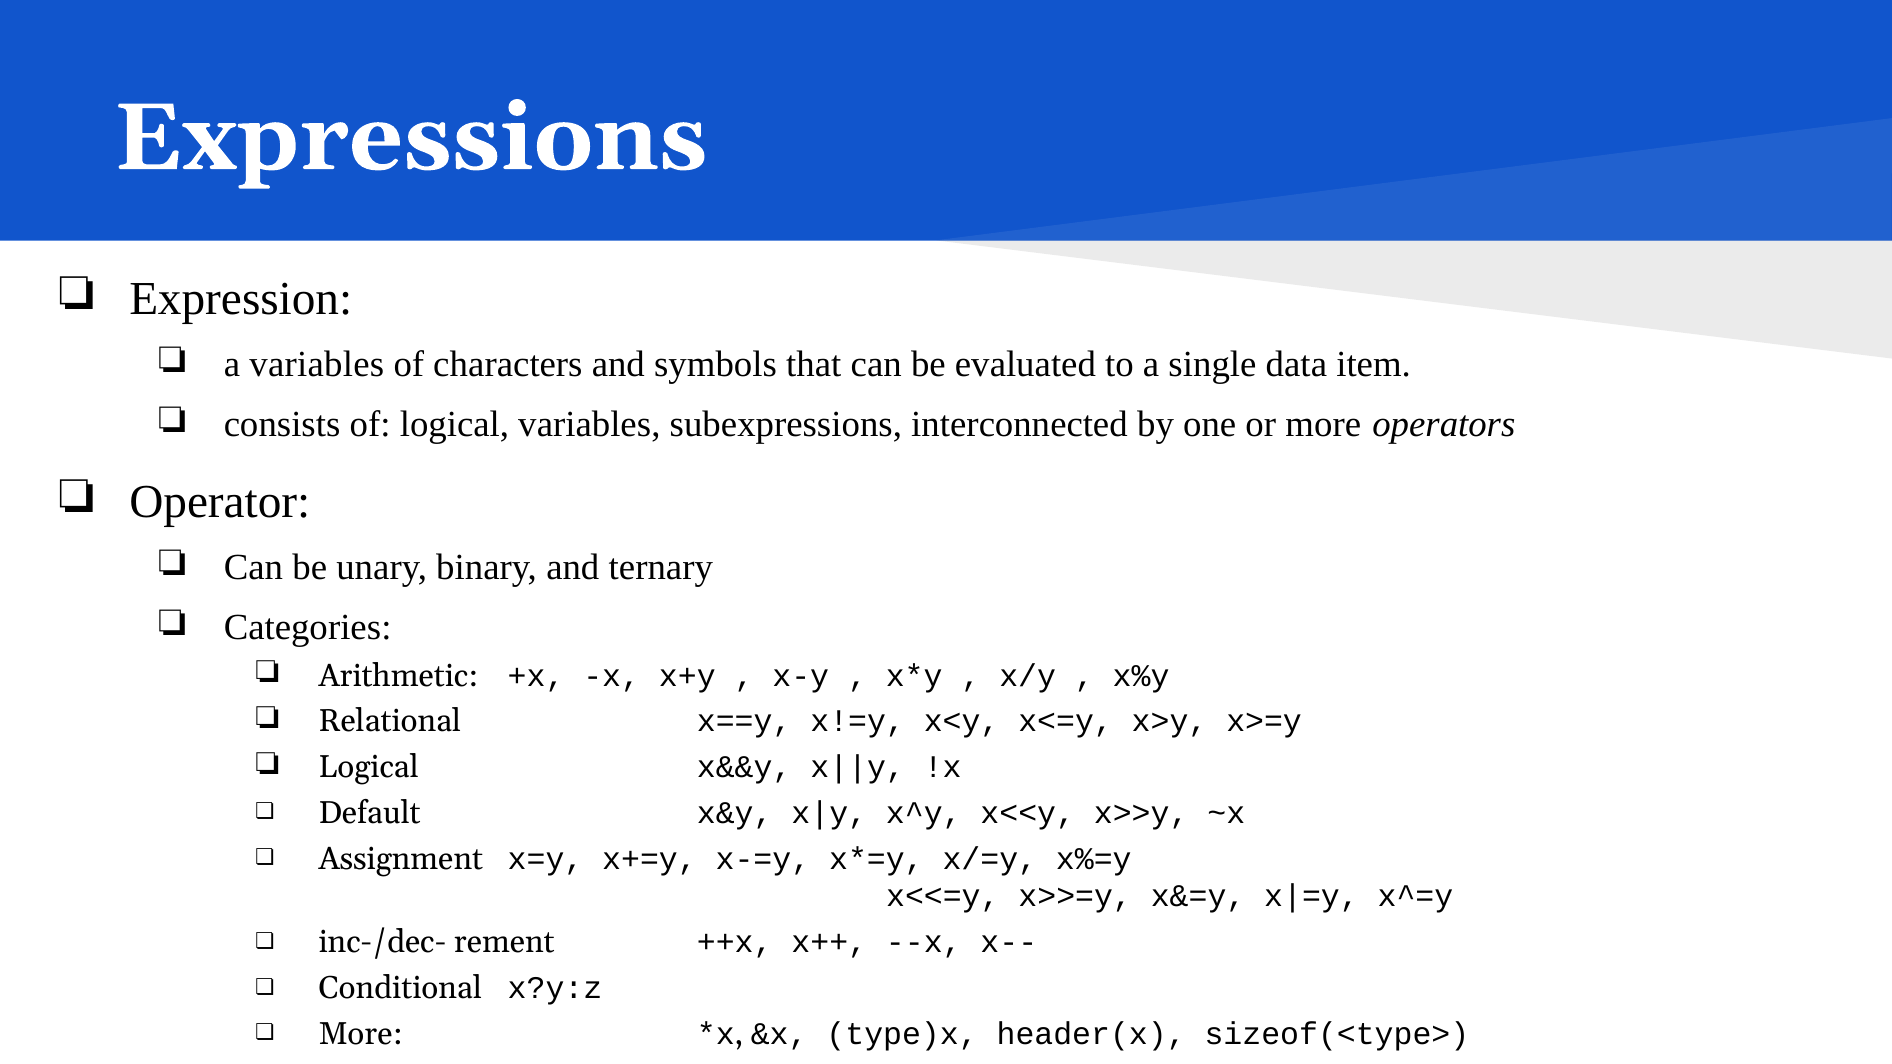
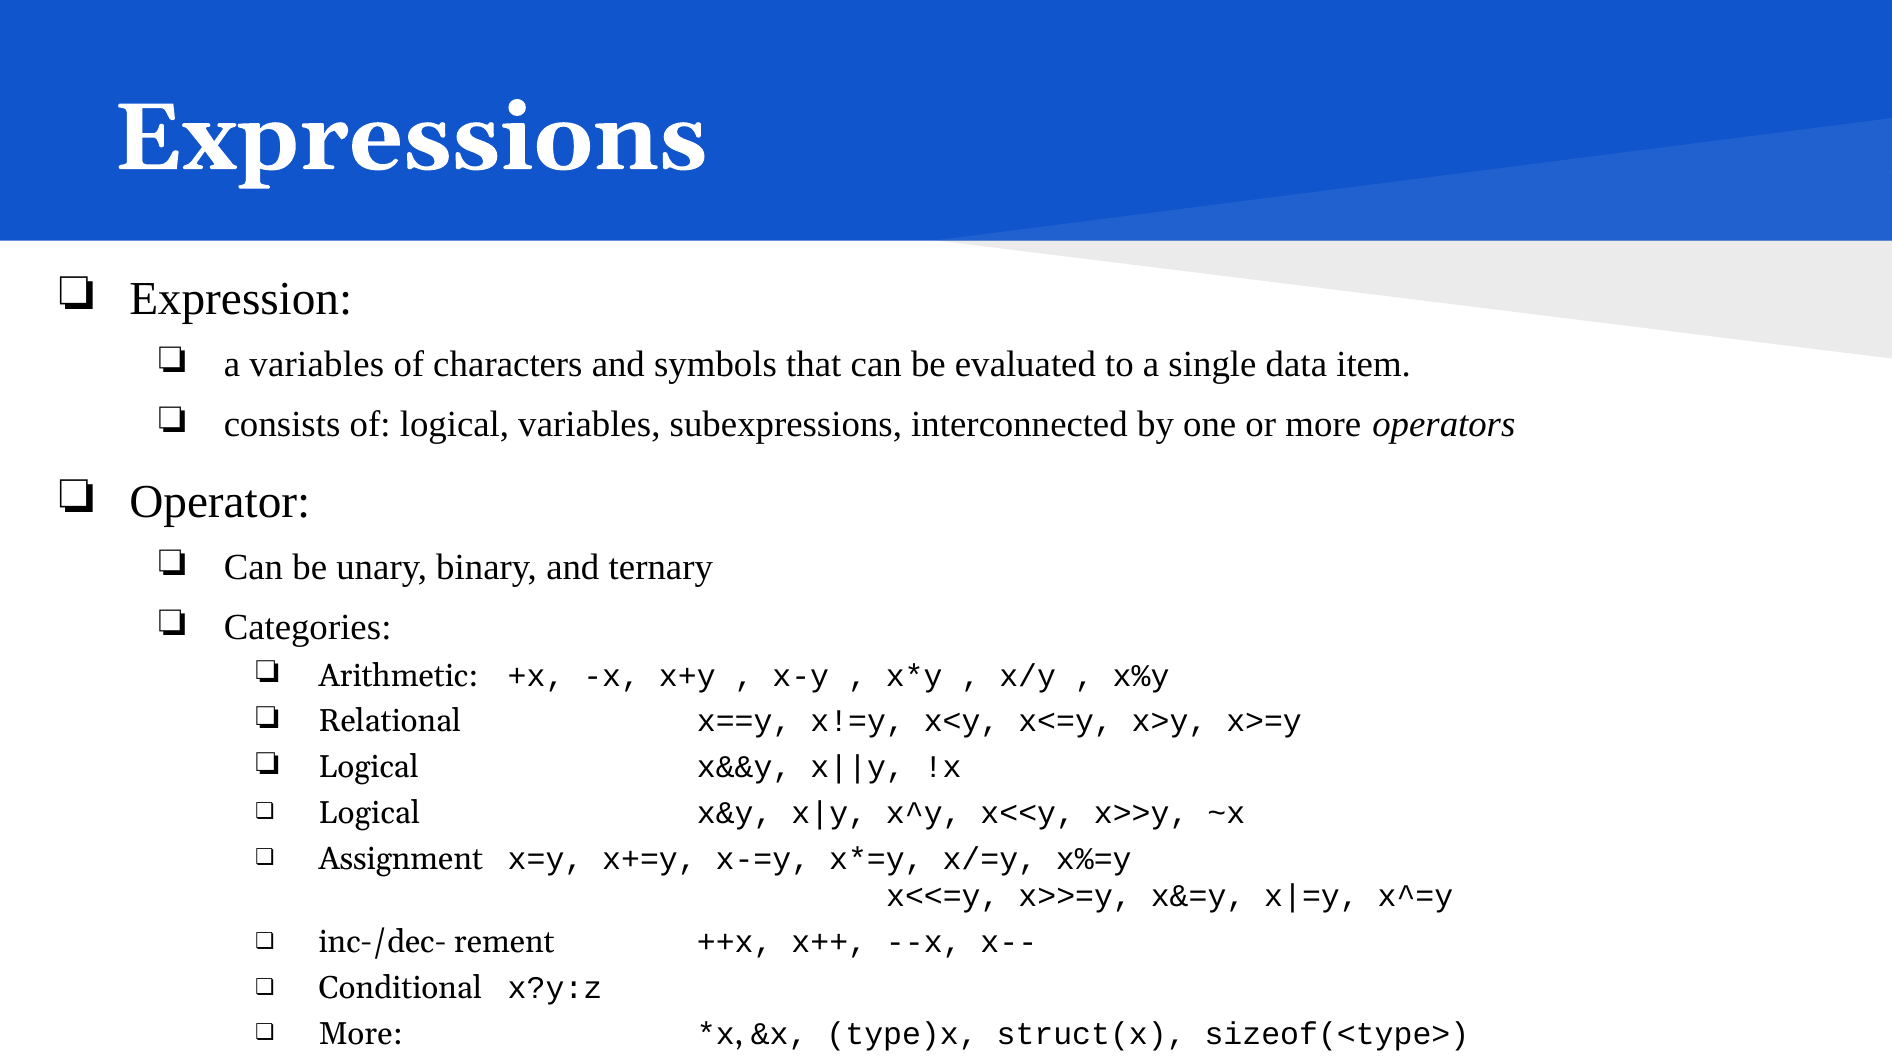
Default at (370, 813): Default -> Logical
header(x: header(x -> struct(x
